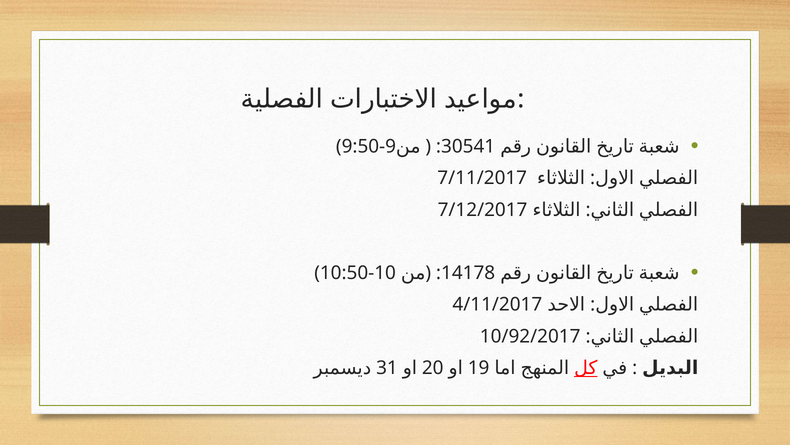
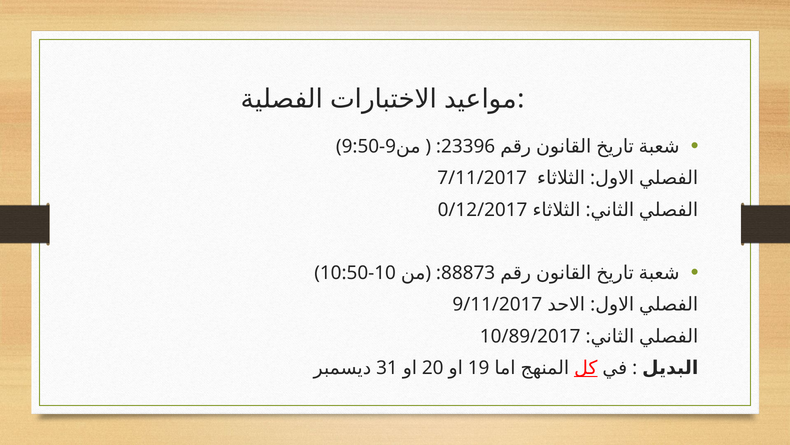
30541: 30541 -> 23396
7/12/2017: 7/12/2017 -> 0/12/2017
14178: 14178 -> 88873
4/11/2017: 4/11/2017 -> 9/11/2017
10/92/2017: 10/92/2017 -> 10/89/2017
